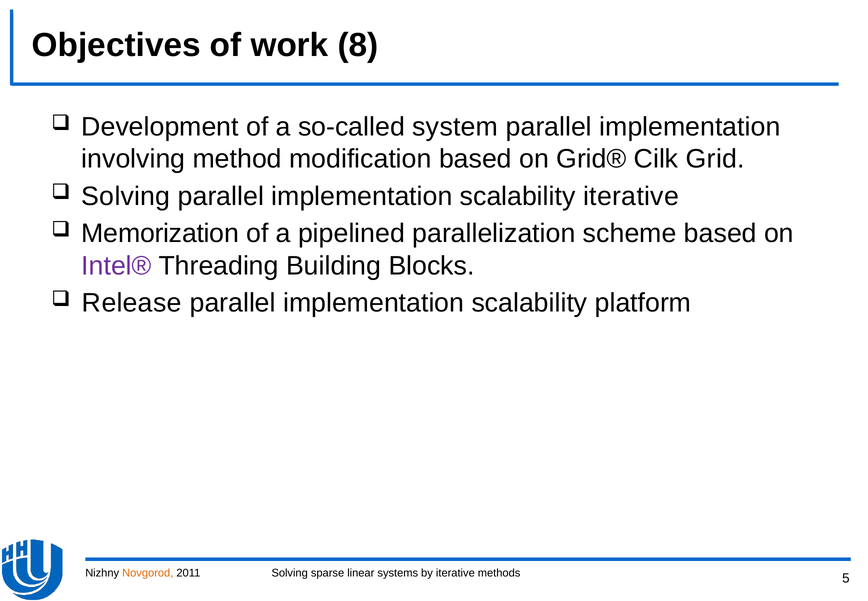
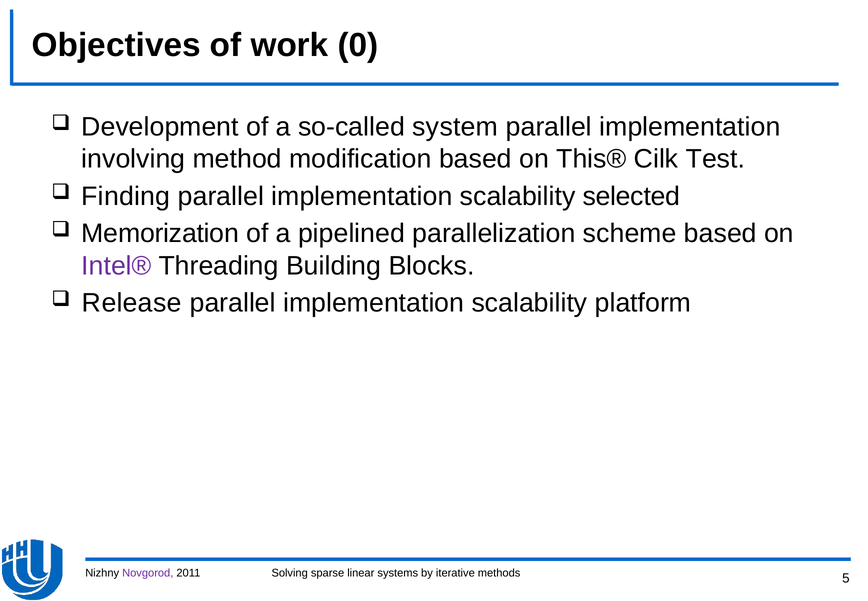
8: 8 -> 0
Grid®: Grid® -> This®
Grid: Grid -> Test
Solving at (126, 196): Solving -> Finding
scalability iterative: iterative -> selected
Novgorod colour: orange -> purple
